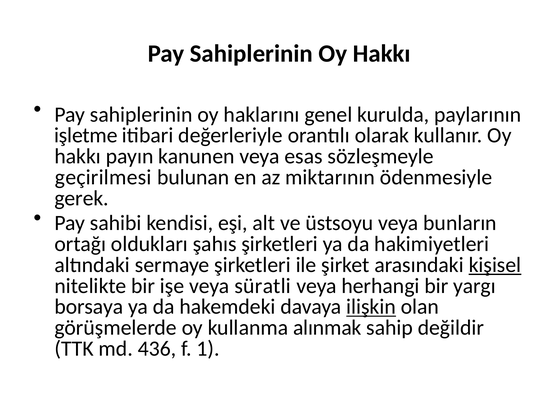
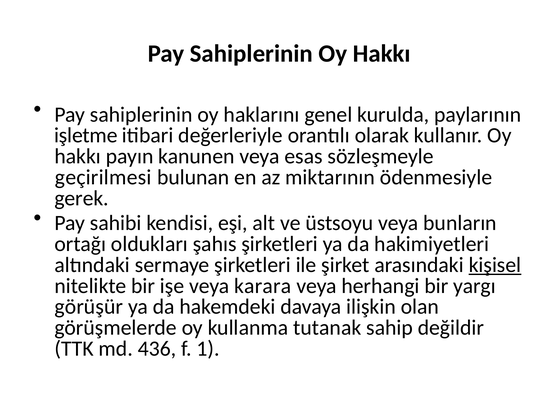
süratli: süratli -> karara
borsaya: borsaya -> görüşür
ilişkin underline: present -> none
alınmak: alınmak -> tutanak
